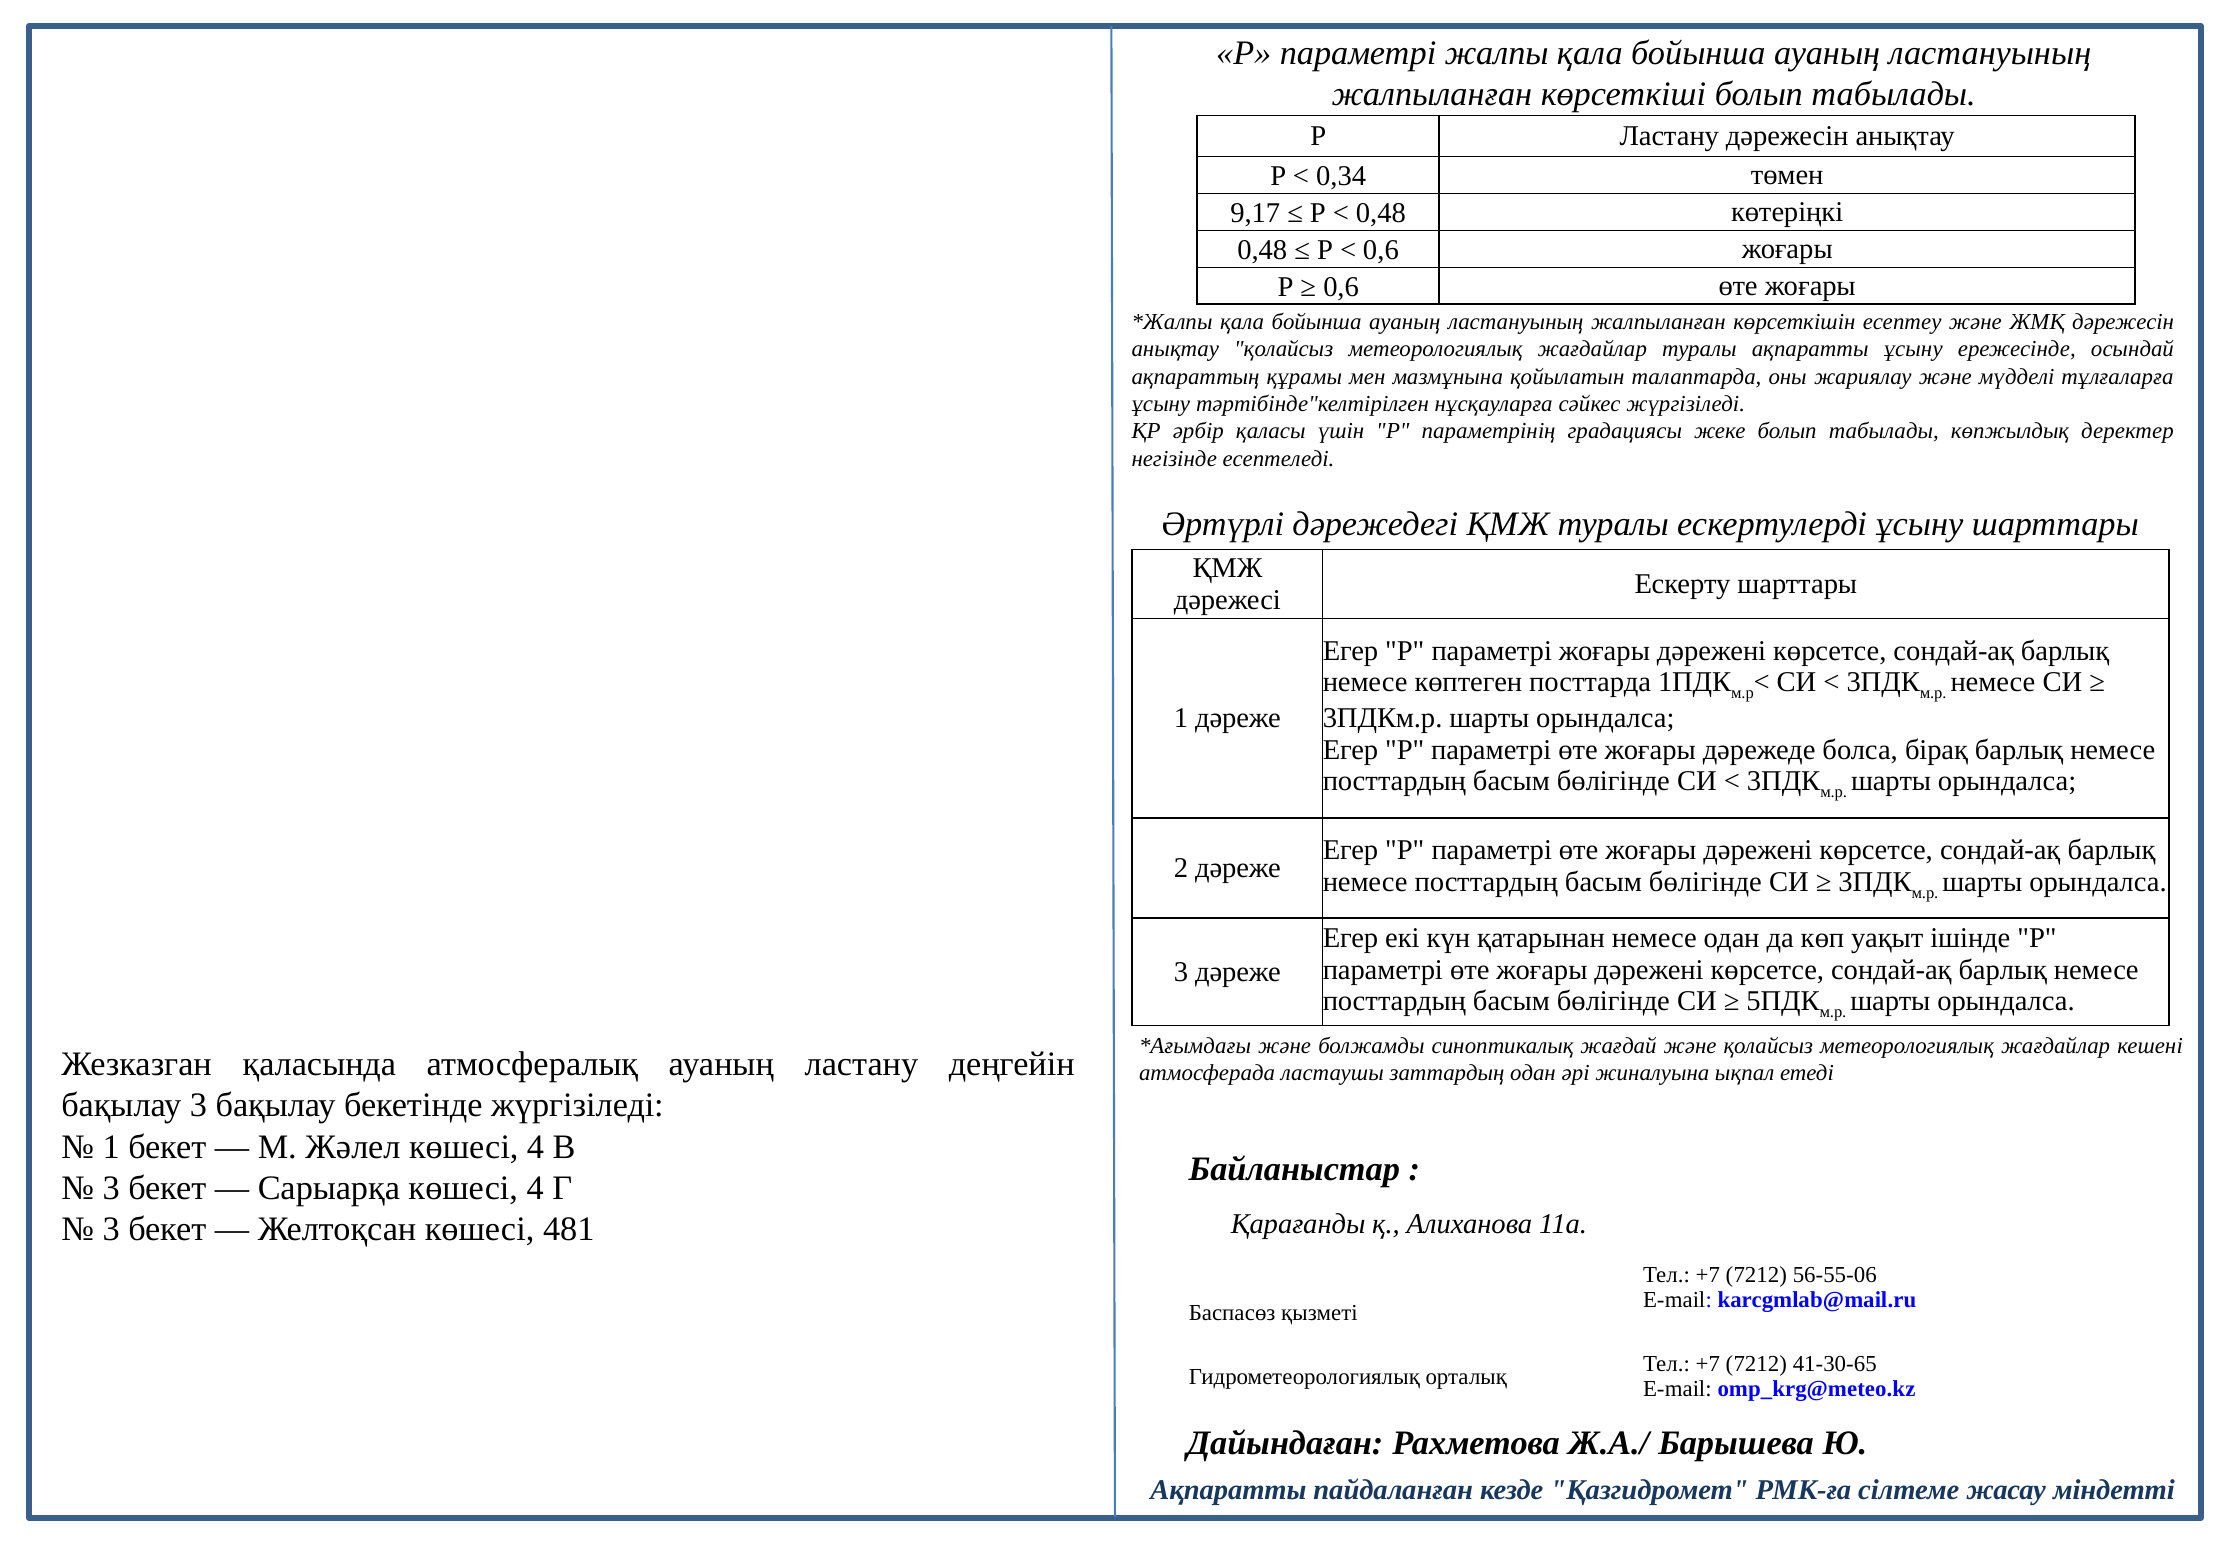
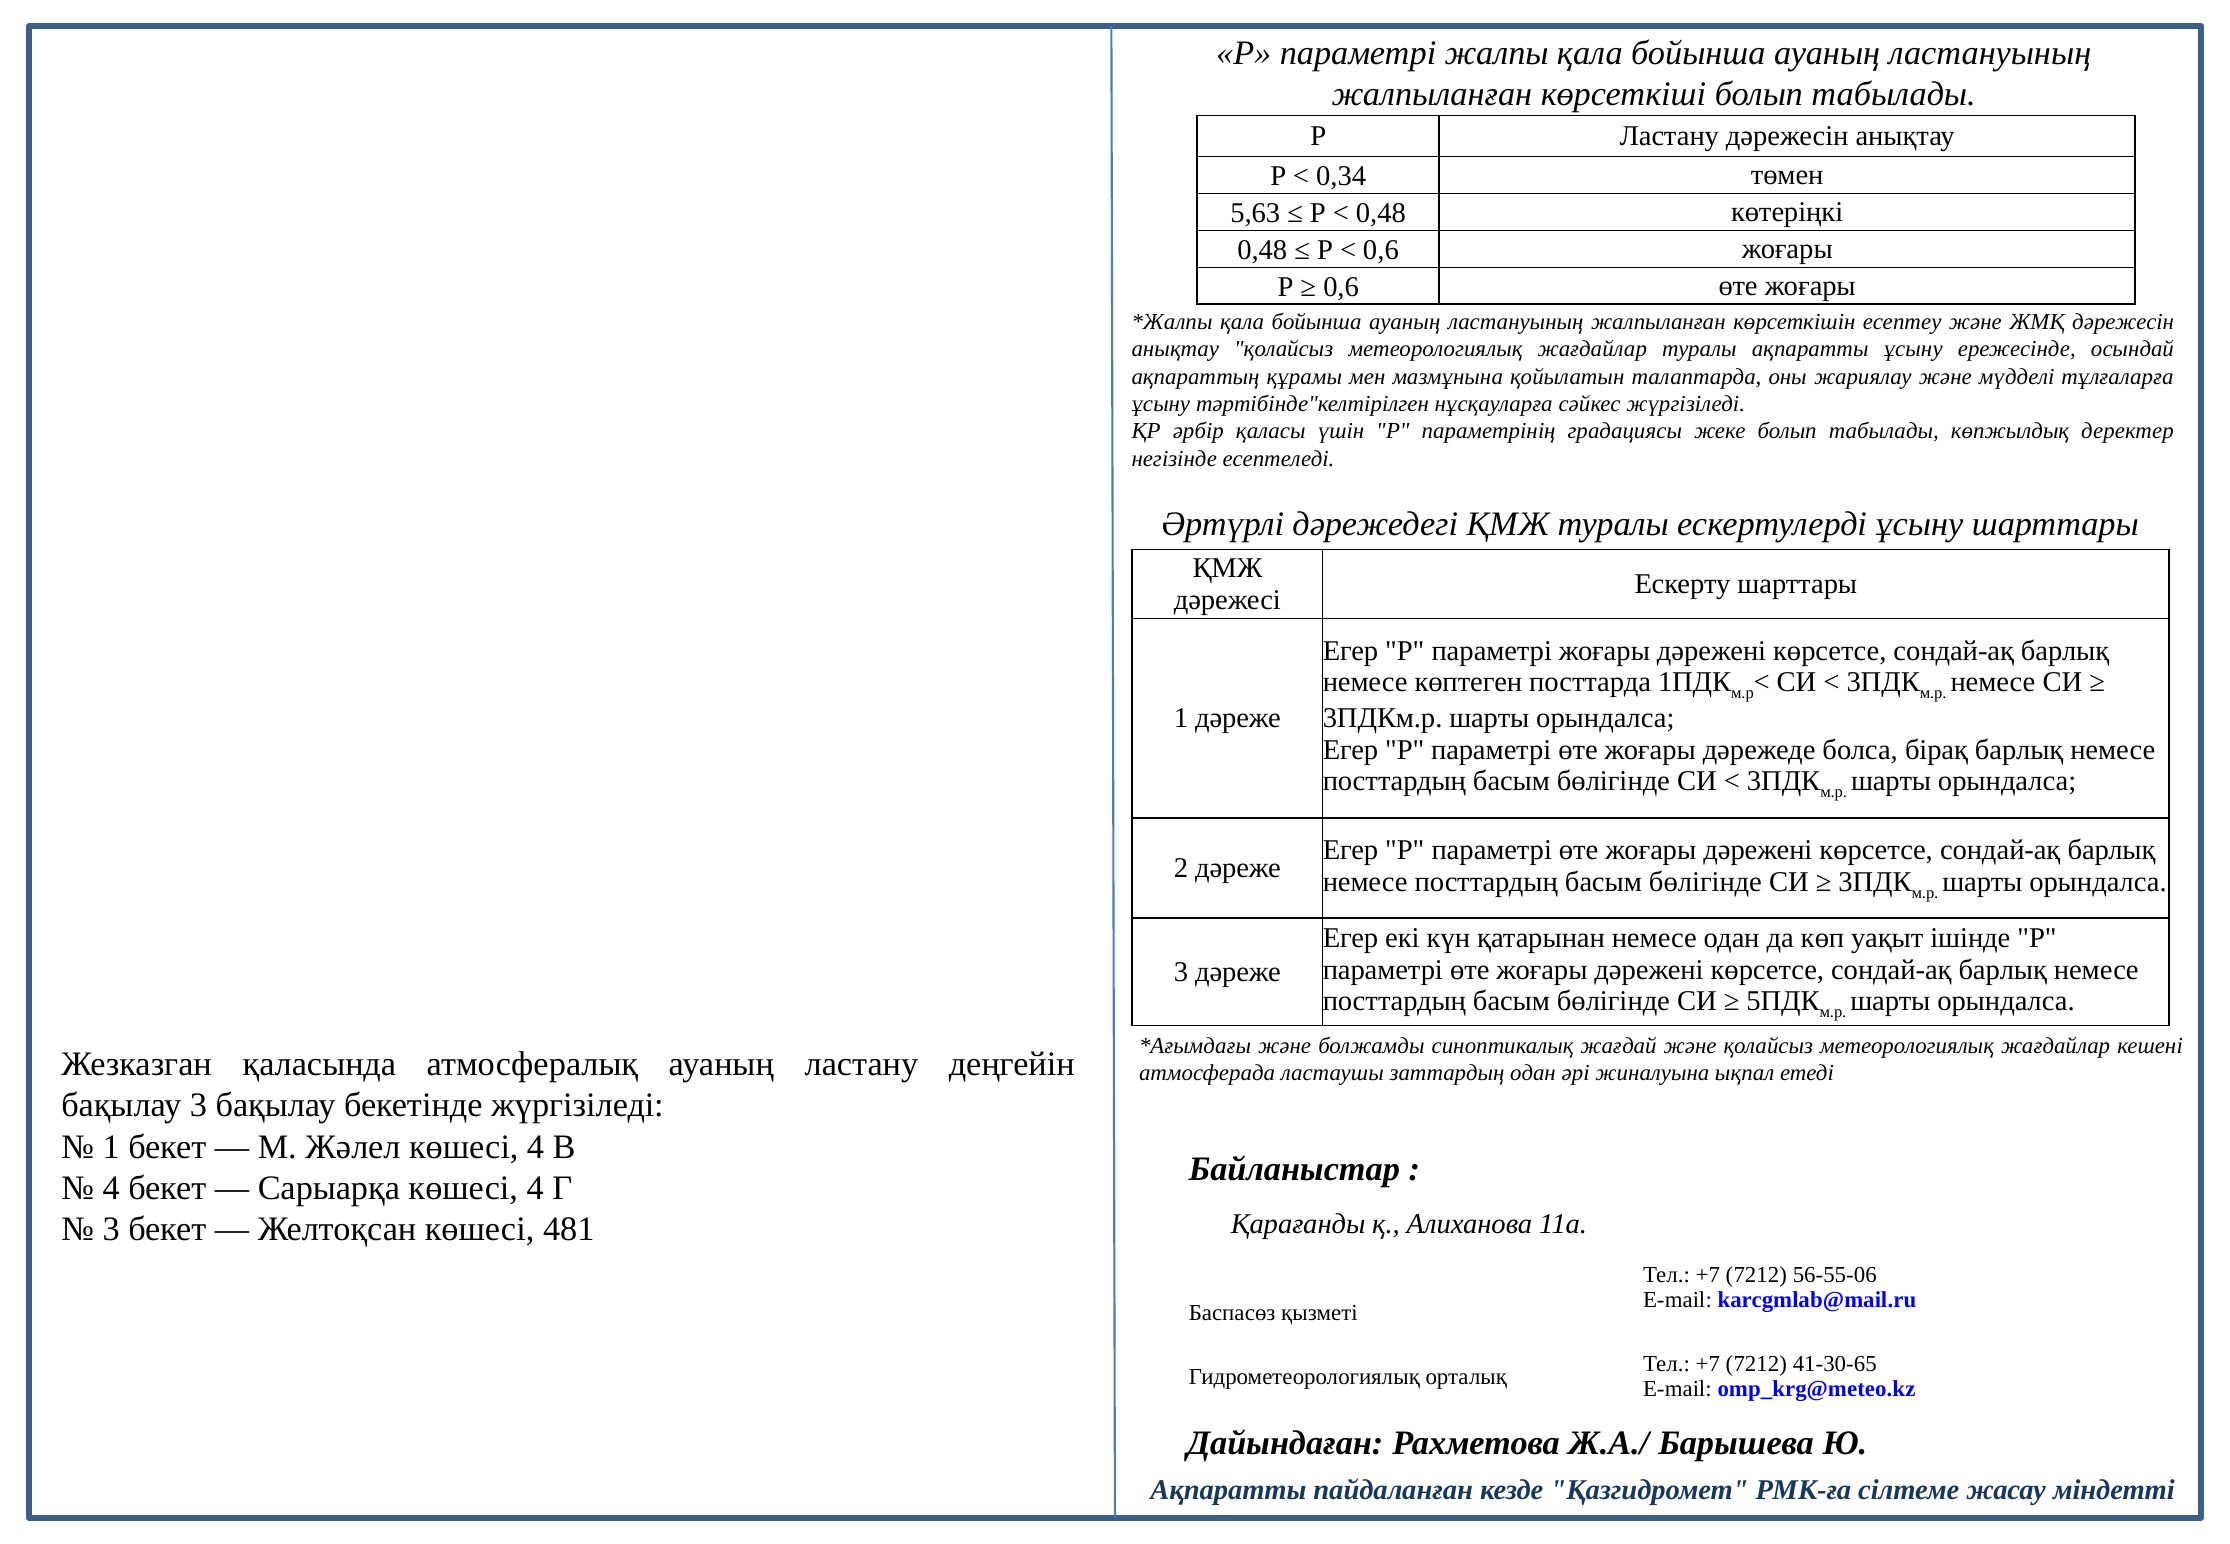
9,17: 9,17 -> 5,63
3 at (111, 1188): 3 -> 4
